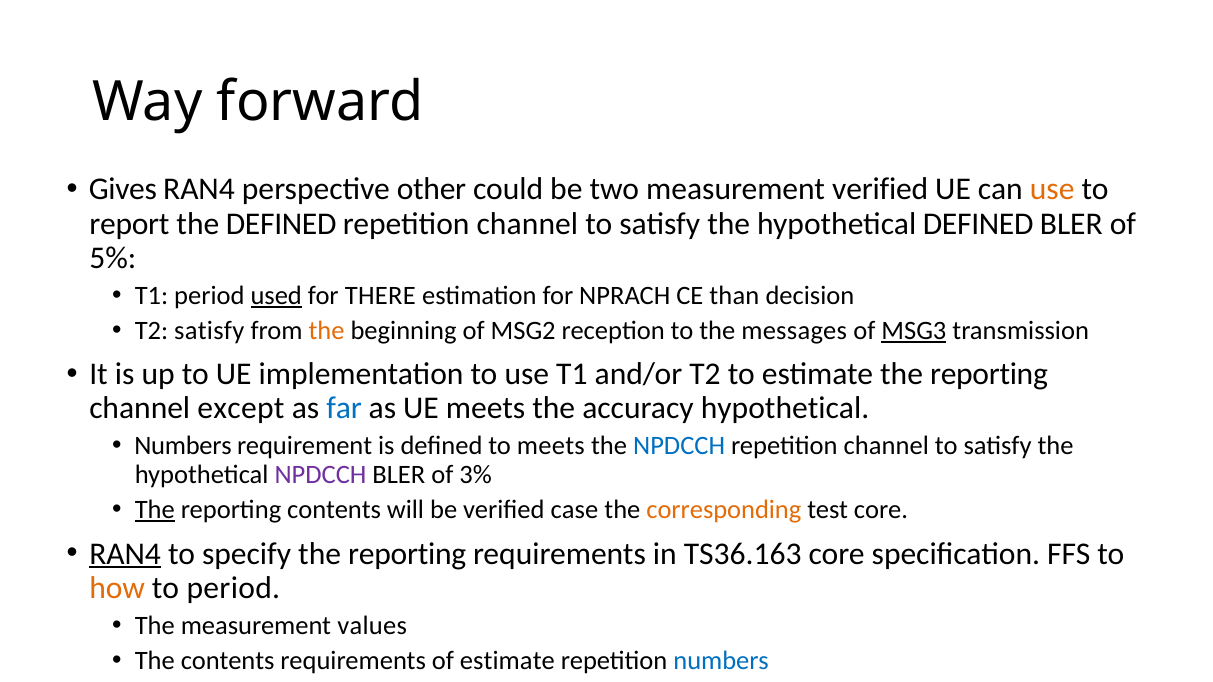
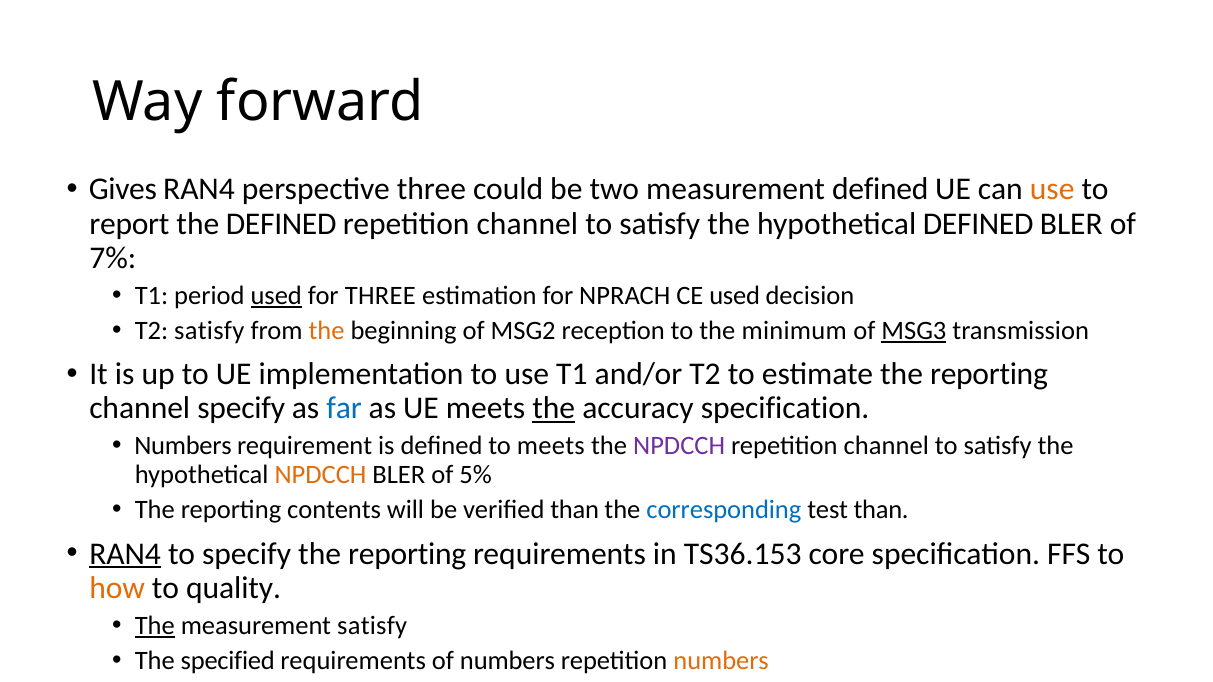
perspective other: other -> three
measurement verified: verified -> defined
5%: 5% -> 7%
for THERE: THERE -> THREE
CE than: than -> used
messages: messages -> minimum
channel except: except -> specify
the at (554, 409) underline: none -> present
accuracy hypothetical: hypothetical -> specification
NPDCCH at (679, 446) colour: blue -> purple
NPDCCH at (321, 475) colour: purple -> orange
3%: 3% -> 5%
The at (155, 510) underline: present -> none
verified case: case -> than
corresponding colour: orange -> blue
test core: core -> than
TS36.163: TS36.163 -> TS36.153
to period: period -> quality
The at (155, 626) underline: none -> present
measurement values: values -> satisfy
The contents: contents -> specified
of estimate: estimate -> numbers
numbers at (721, 661) colour: blue -> orange
